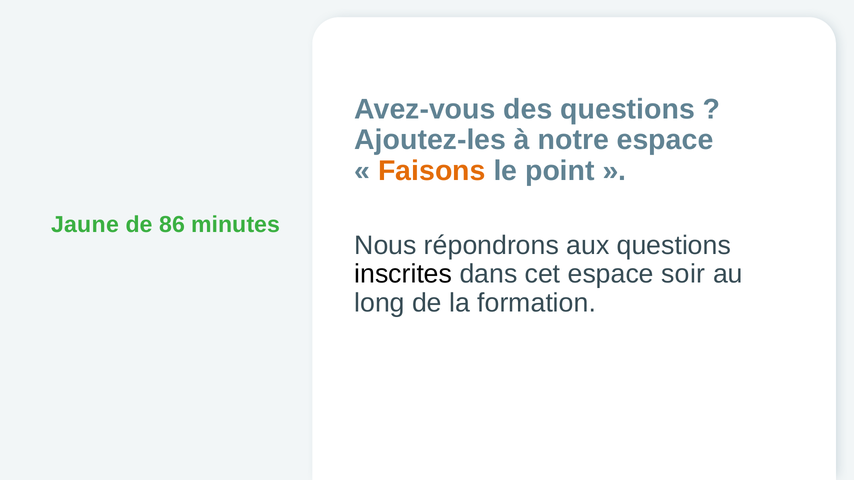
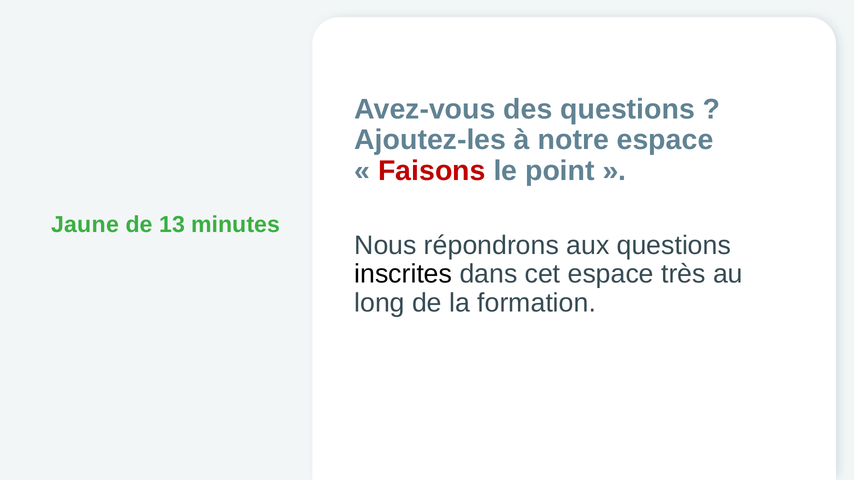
Faisons colour: orange -> red
86: 86 -> 13
soir: soir -> très
